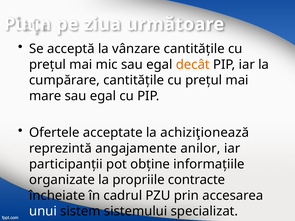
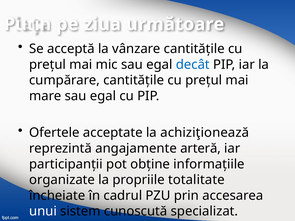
decât colour: orange -> blue
anilor: anilor -> arteră
contracte: contracte -> totalitate
sistemului: sistemului -> cunoscută
